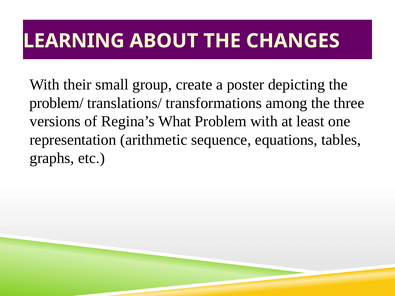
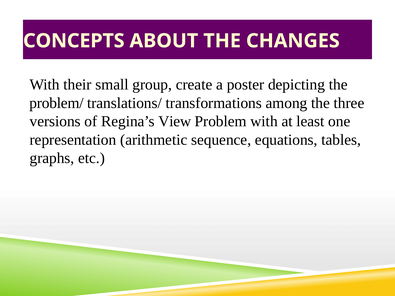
LEARNING: LEARNING -> CONCEPTS
What: What -> View
